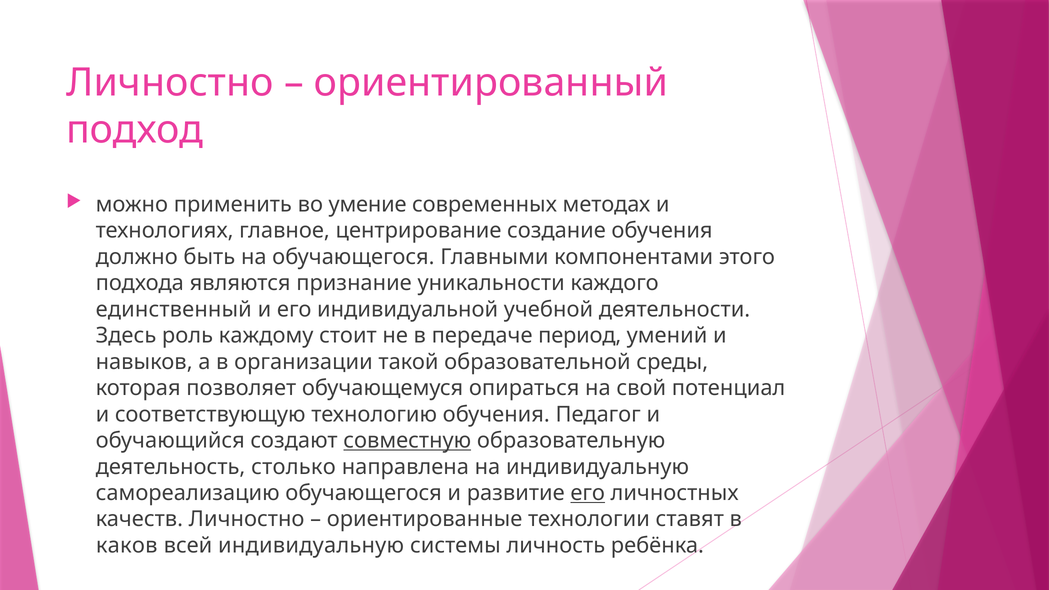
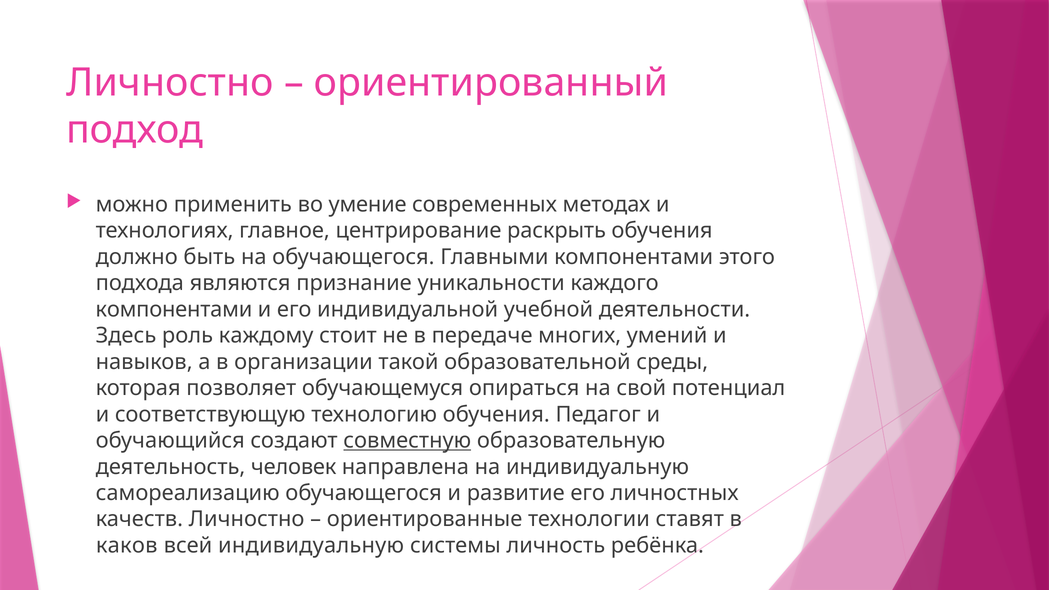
создание: создание -> раскрыть
единственный at (174, 309): единственный -> компонентами
период: период -> многих
столько: столько -> человек
его at (588, 493) underline: present -> none
